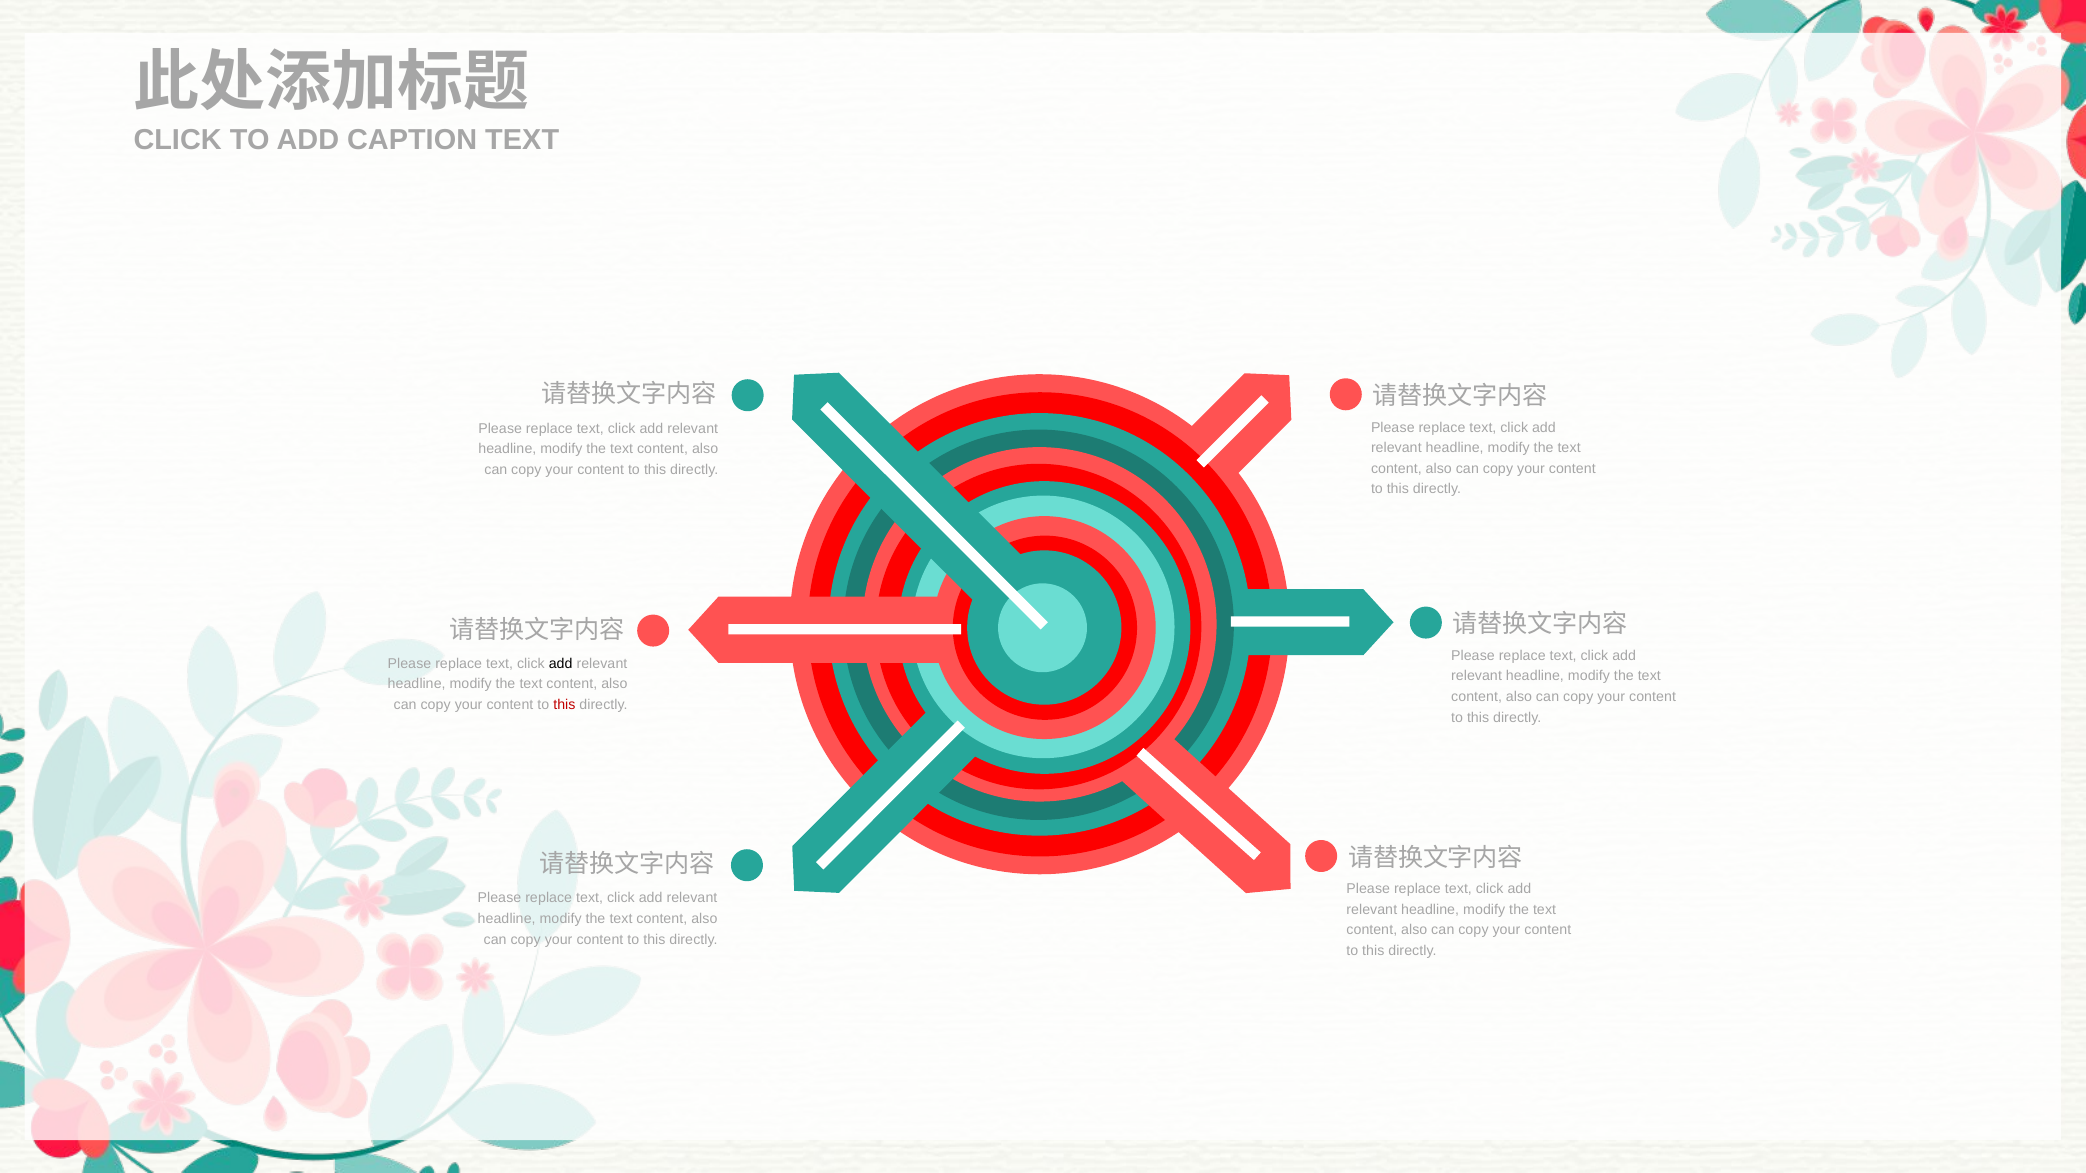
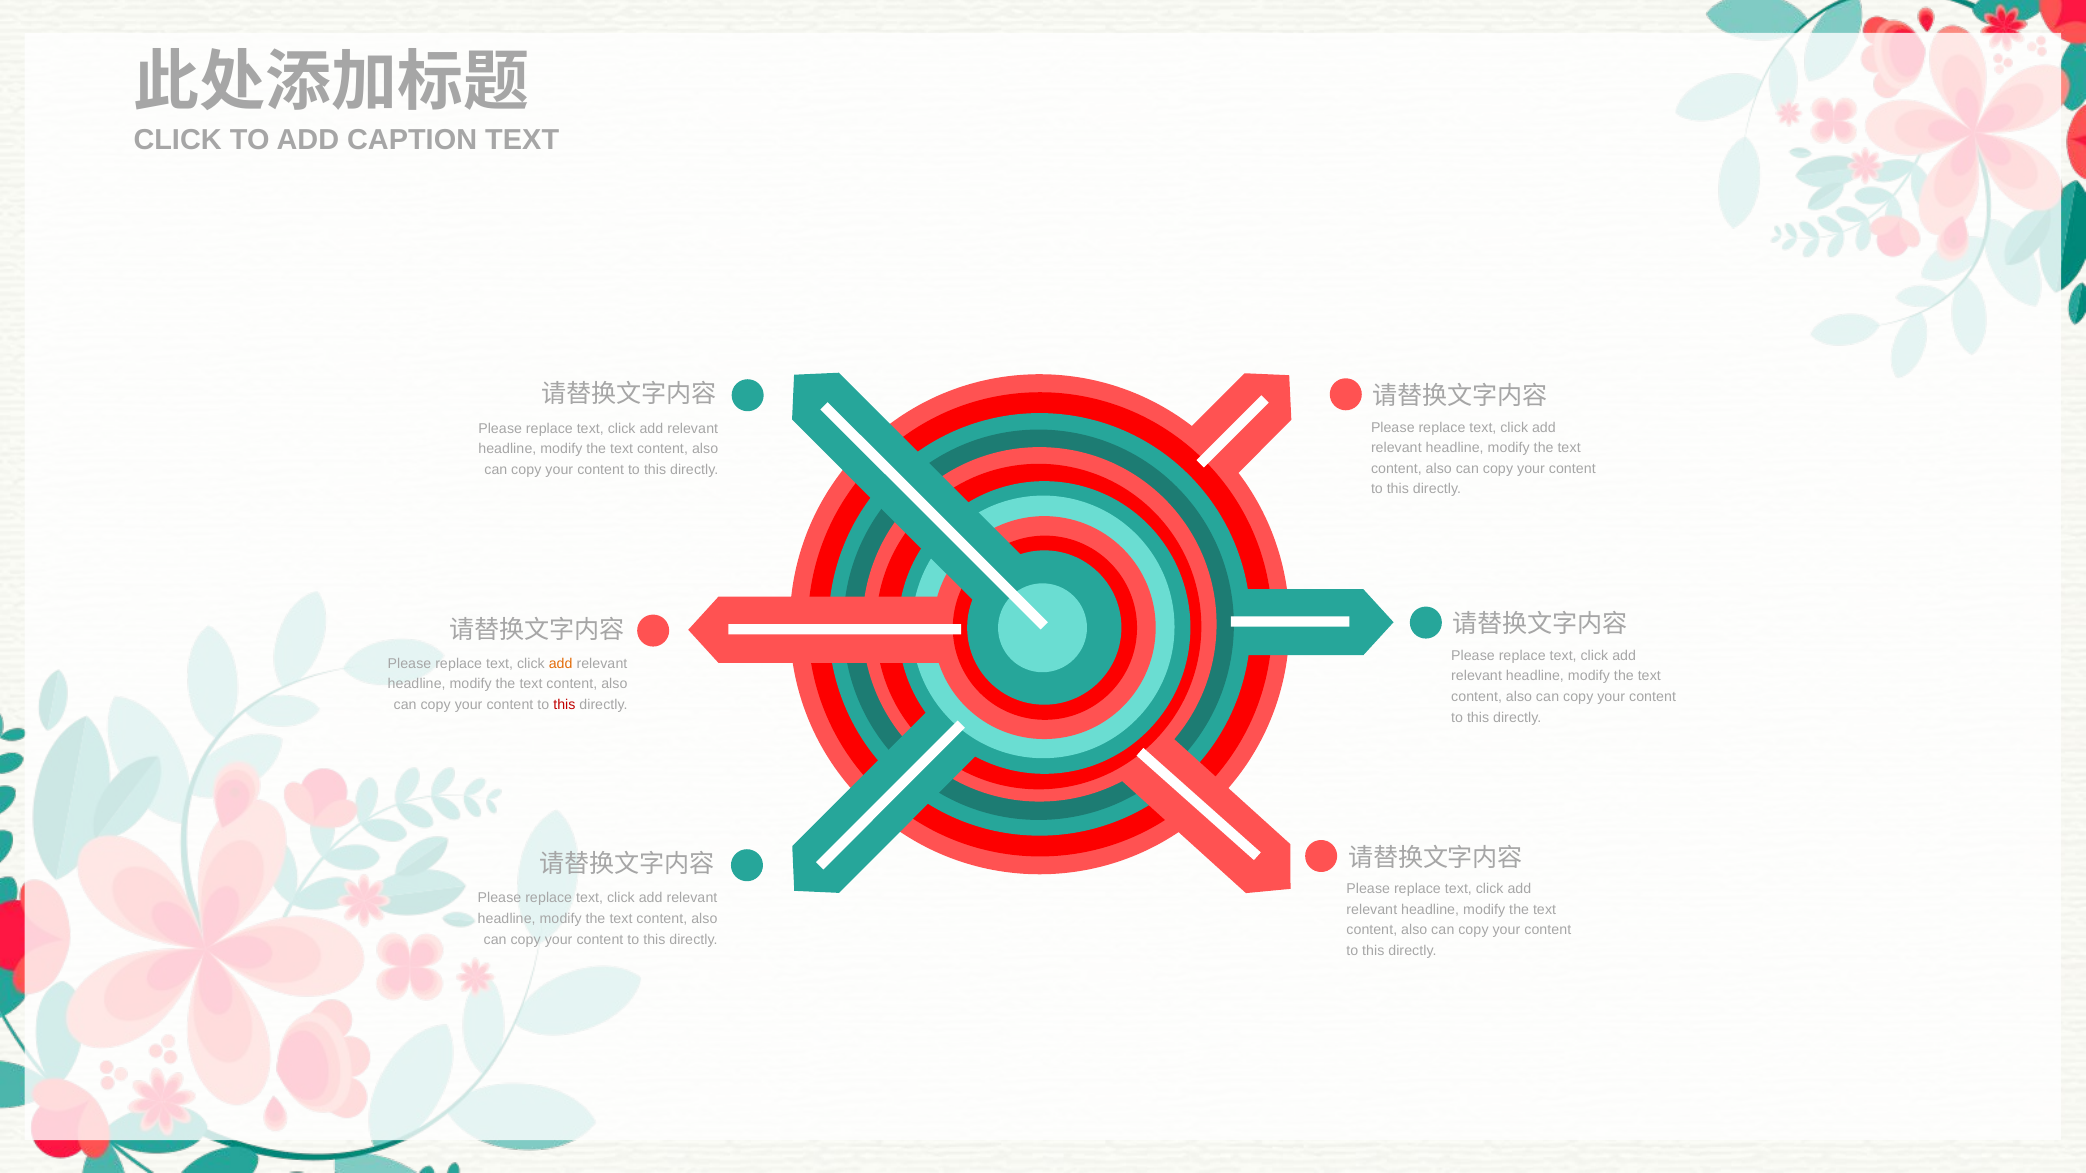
add at (561, 664) colour: black -> orange
